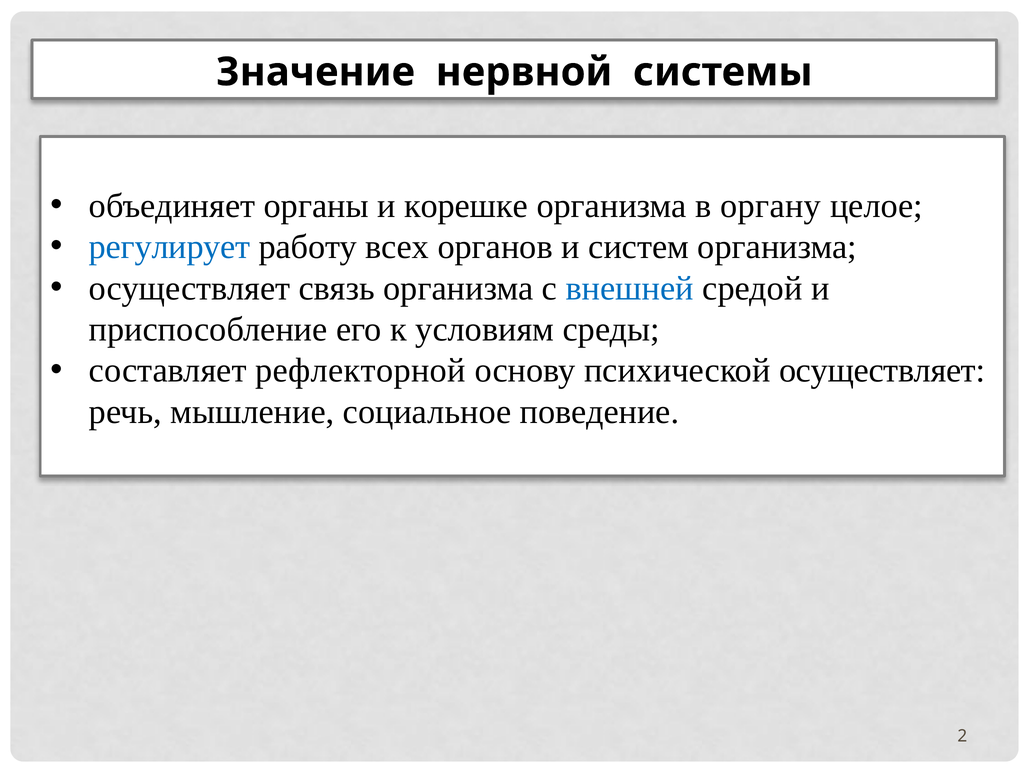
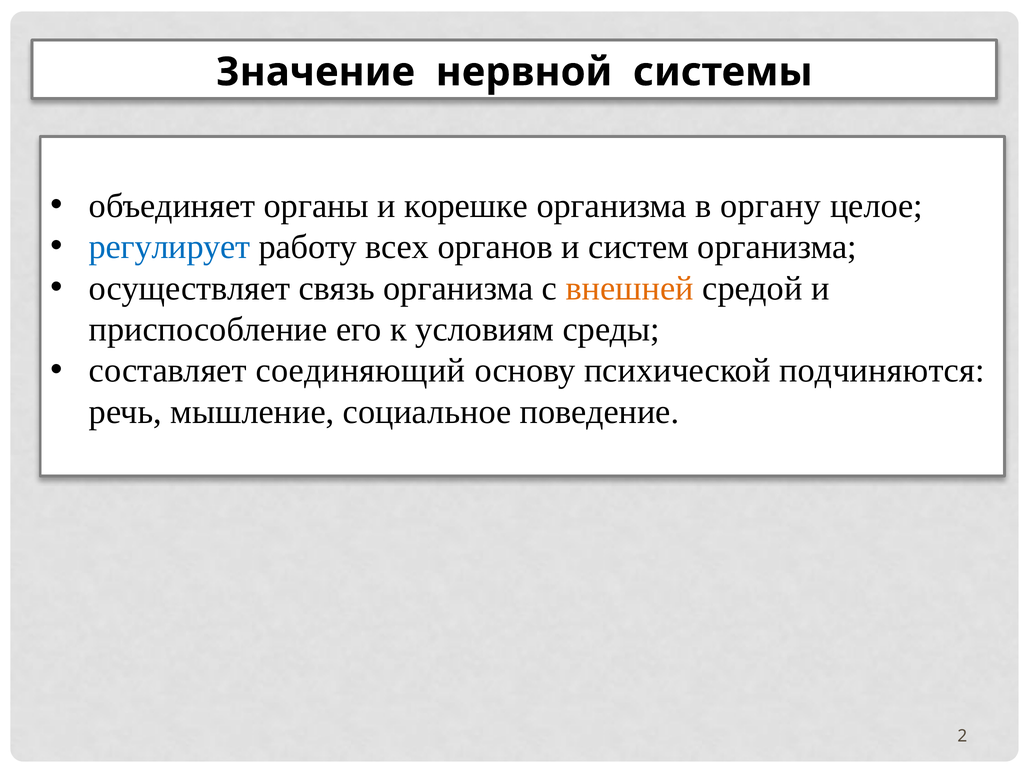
внешней colour: blue -> orange
рефлекторной: рефлекторной -> соединяющий
психической осуществляет: осуществляет -> подчиняются
